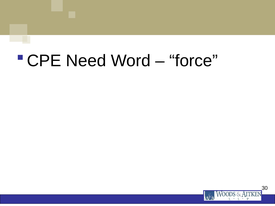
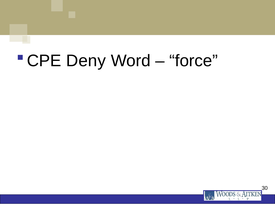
Need: Need -> Deny
